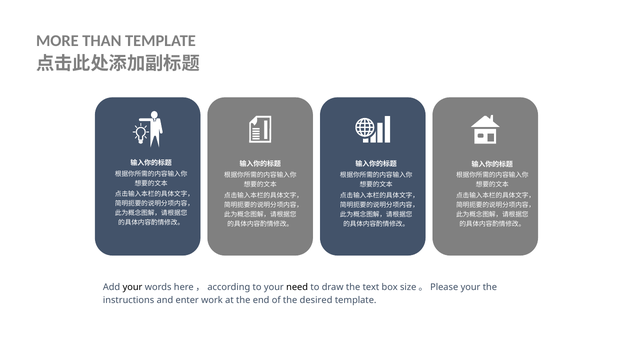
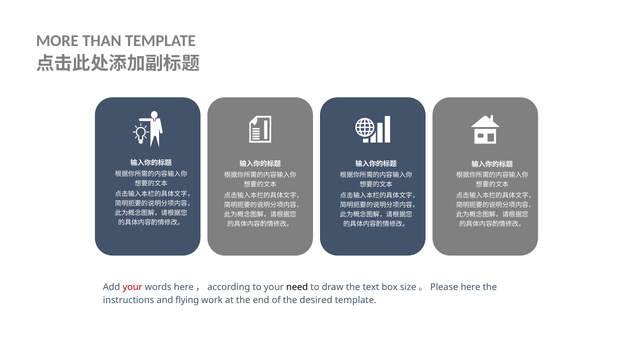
your at (133, 287) colour: black -> red
your at (471, 287): your -> here
enter: enter -> flying
